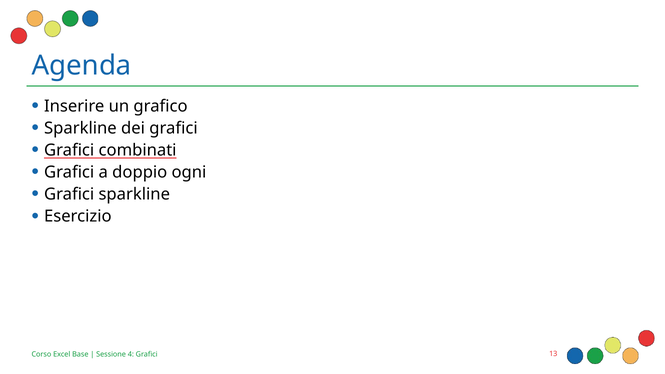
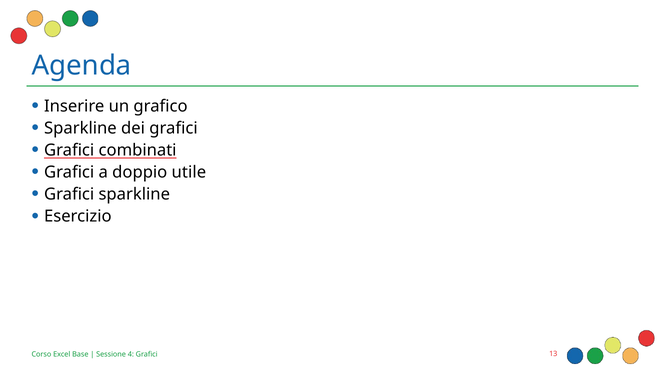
ogni: ogni -> utile
